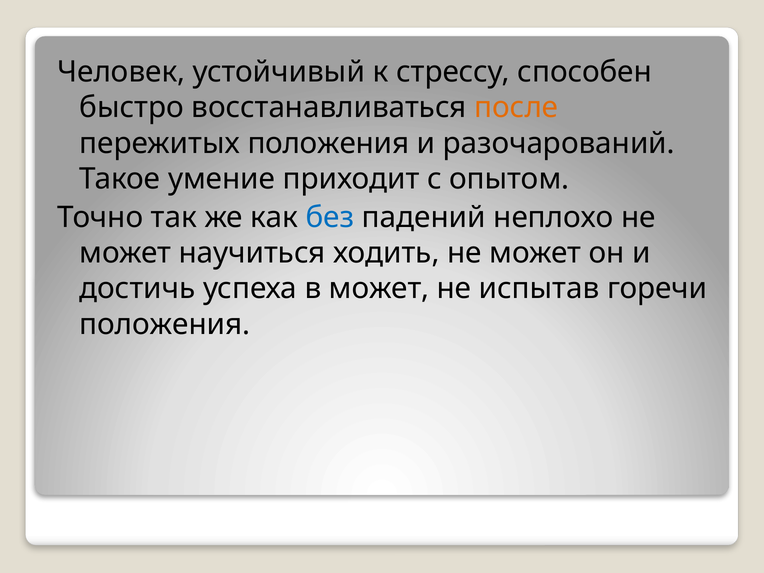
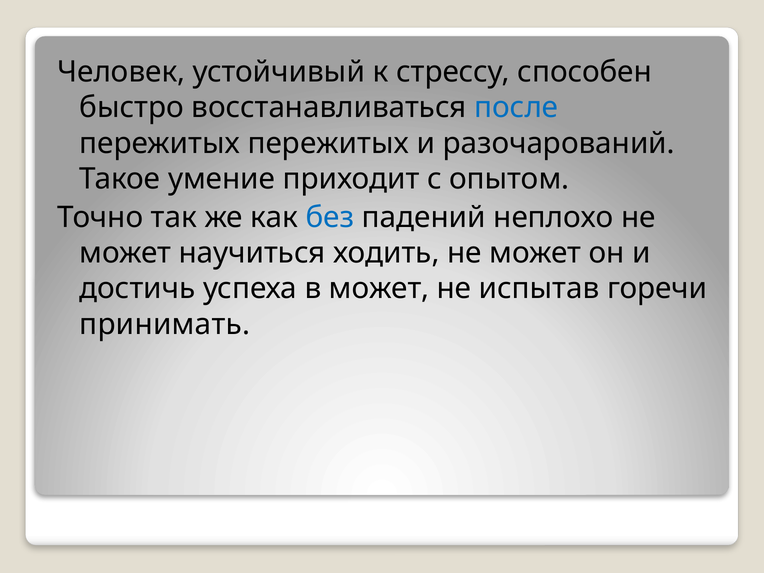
после colour: orange -> blue
пережитых положения: положения -> пережитых
положения at (165, 324): положения -> принимать
